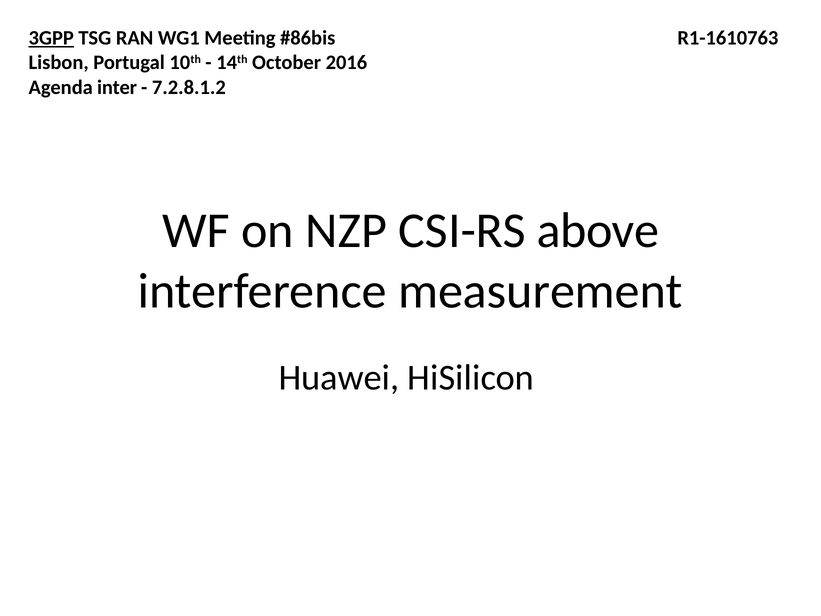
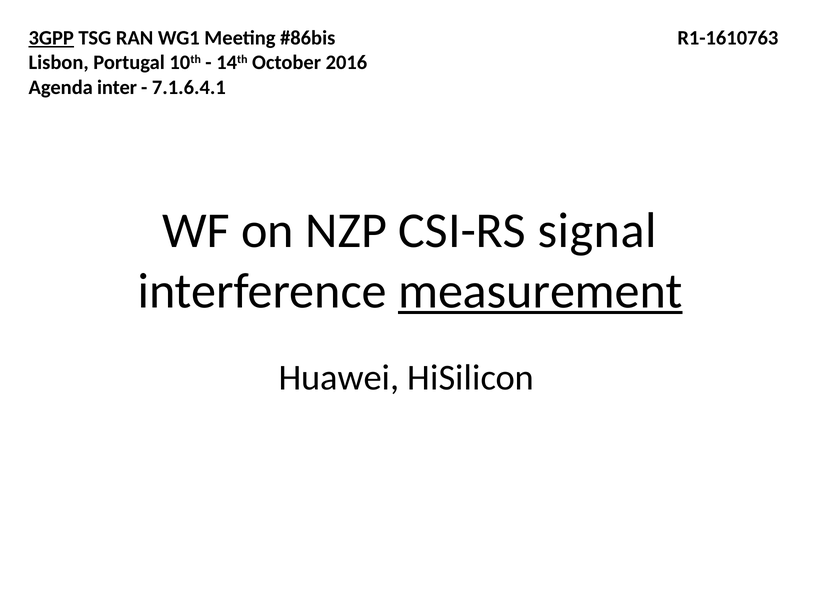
7.2.8.1.2: 7.2.8.1.2 -> 7.1.6.4.1
above: above -> signal
measurement underline: none -> present
